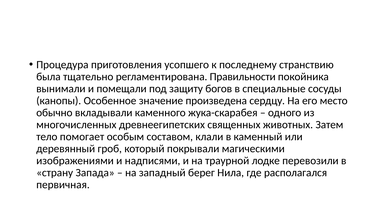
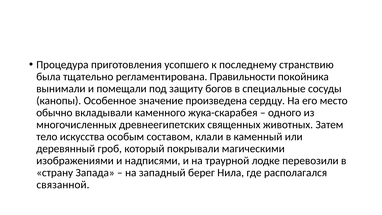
помогает: помогает -> искусства
первичная: первичная -> связанной
